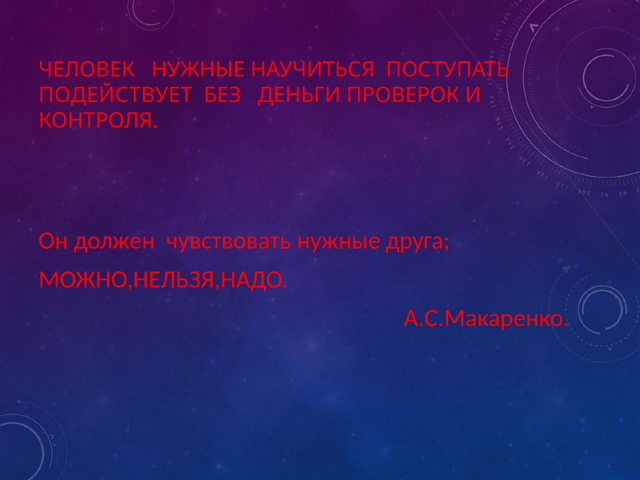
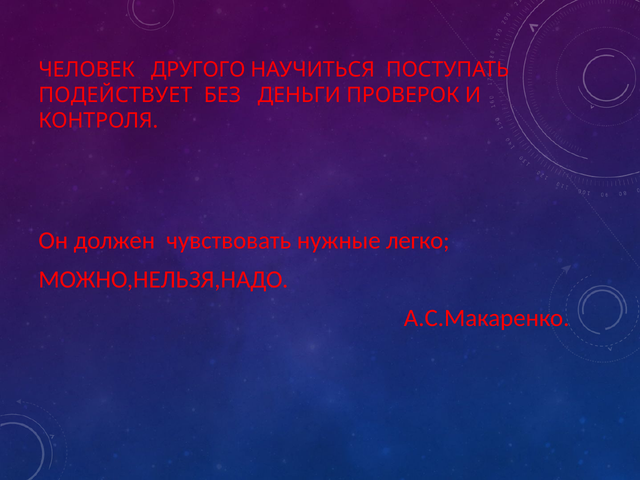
ЧЕЛОВЕК НУЖНЫЕ: НУЖНЫЕ -> ДРУГОГО
друга: друга -> легко
